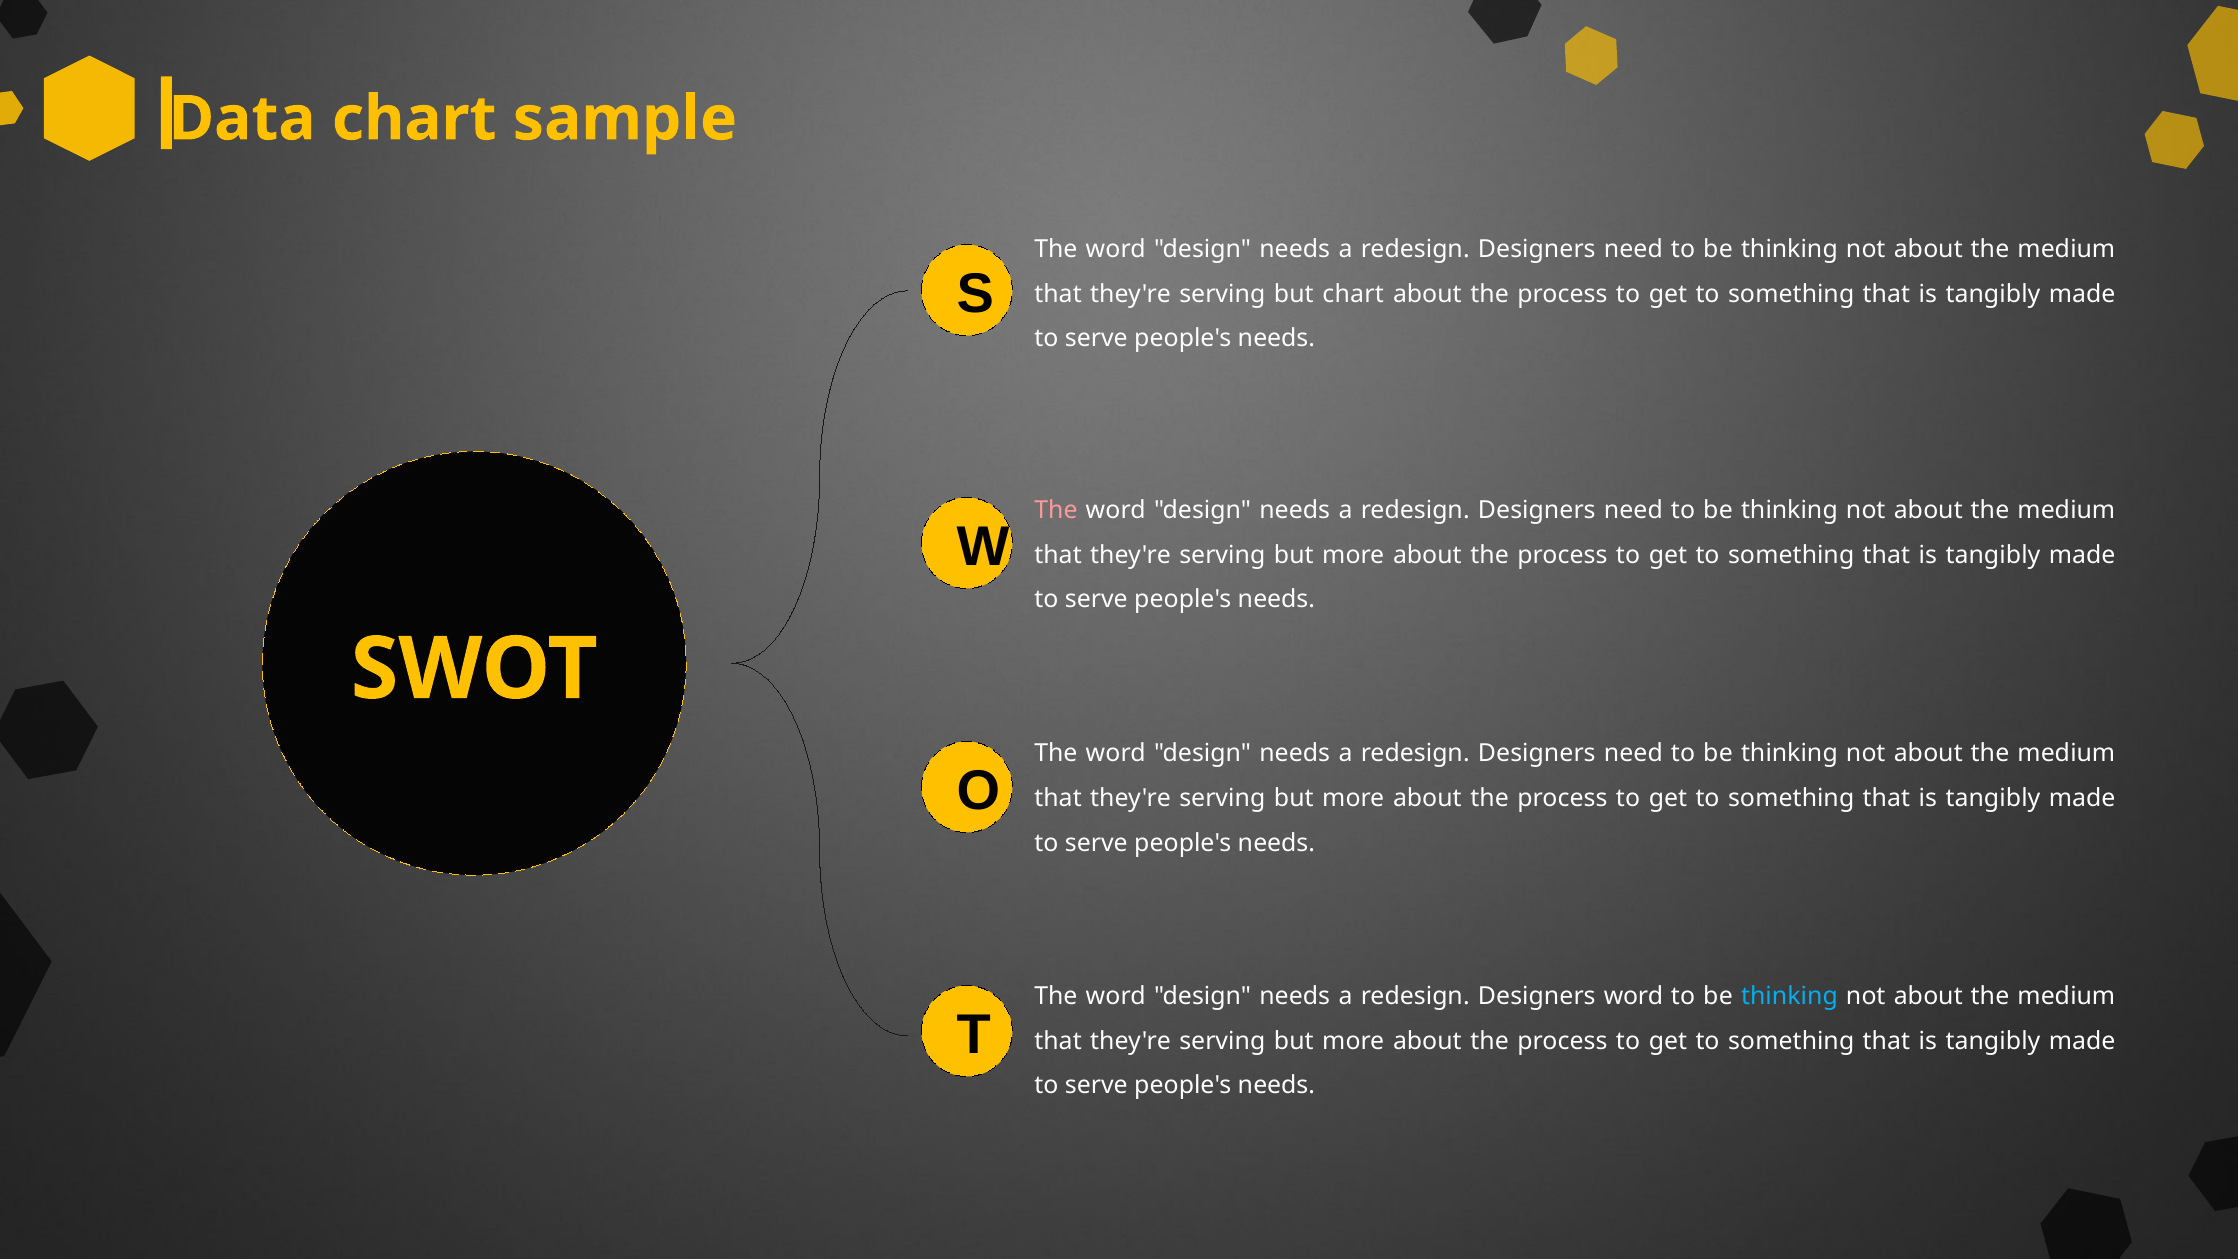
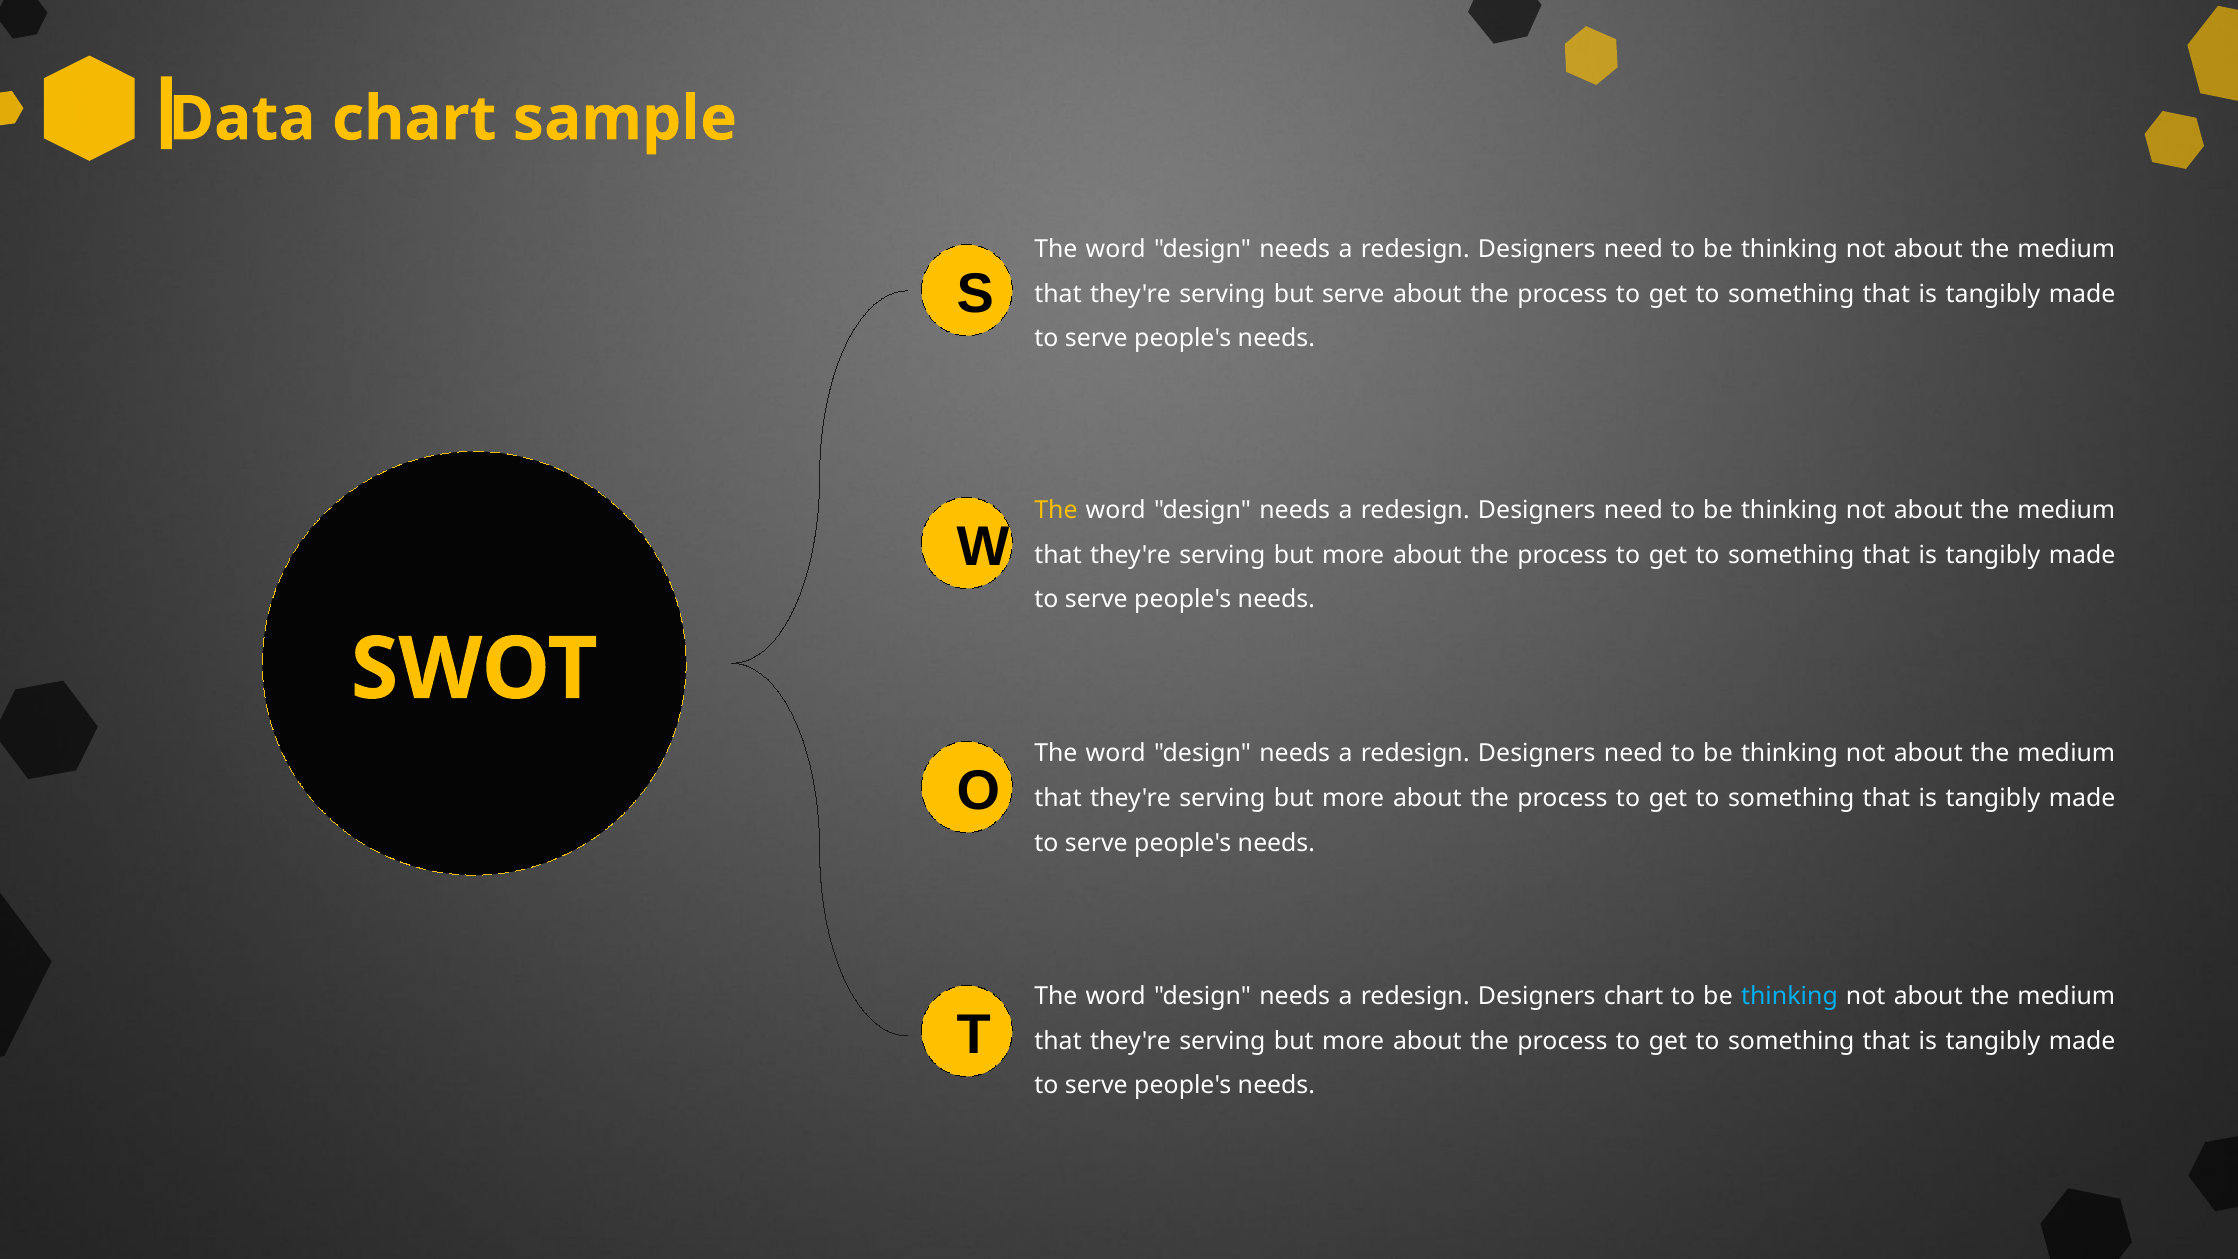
but chart: chart -> serve
The at (1056, 510) colour: pink -> yellow
Designers word: word -> chart
